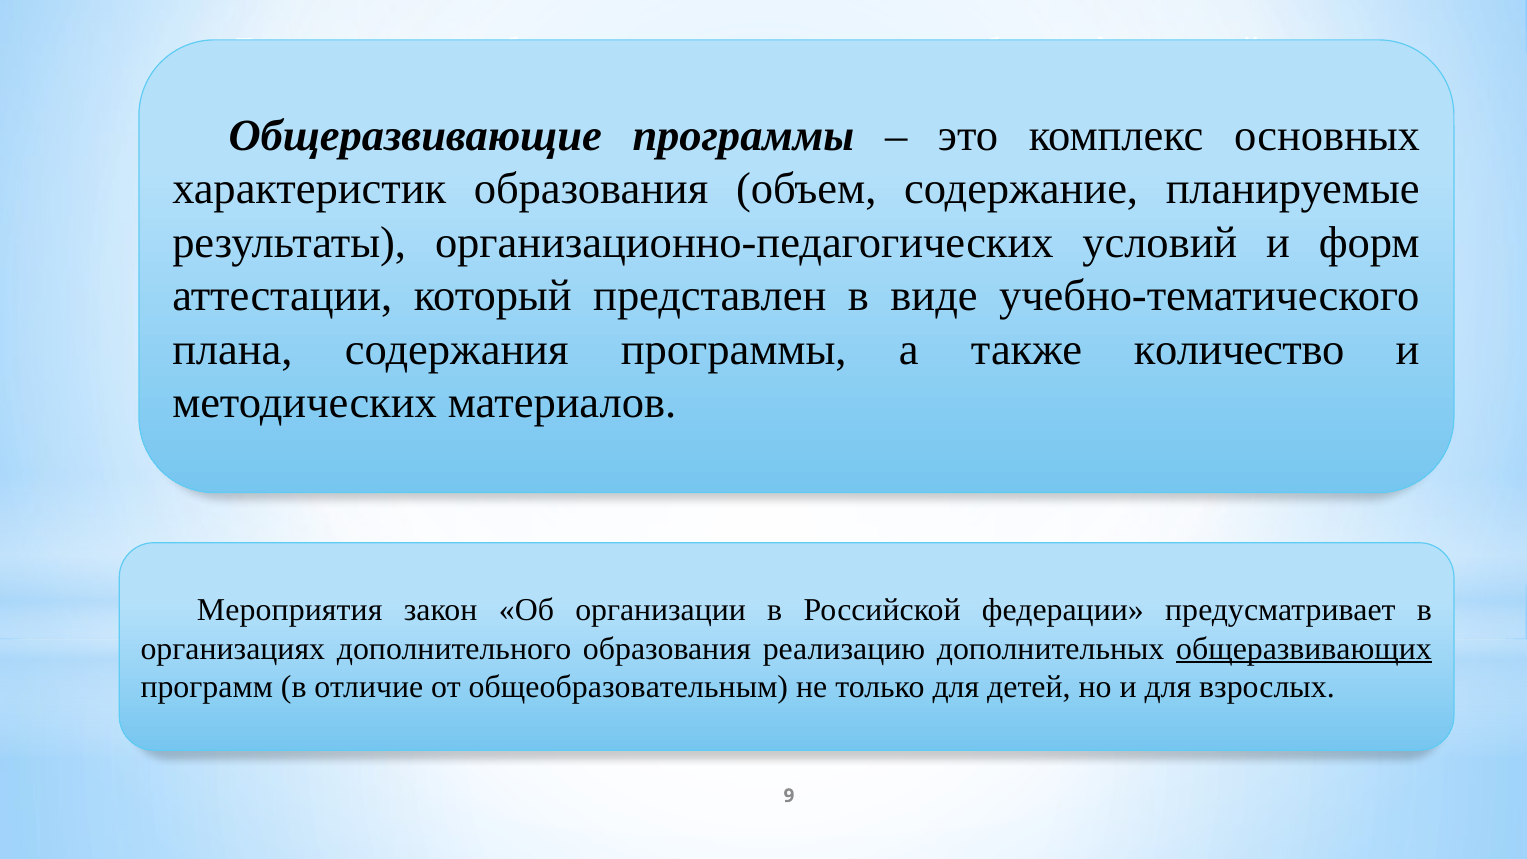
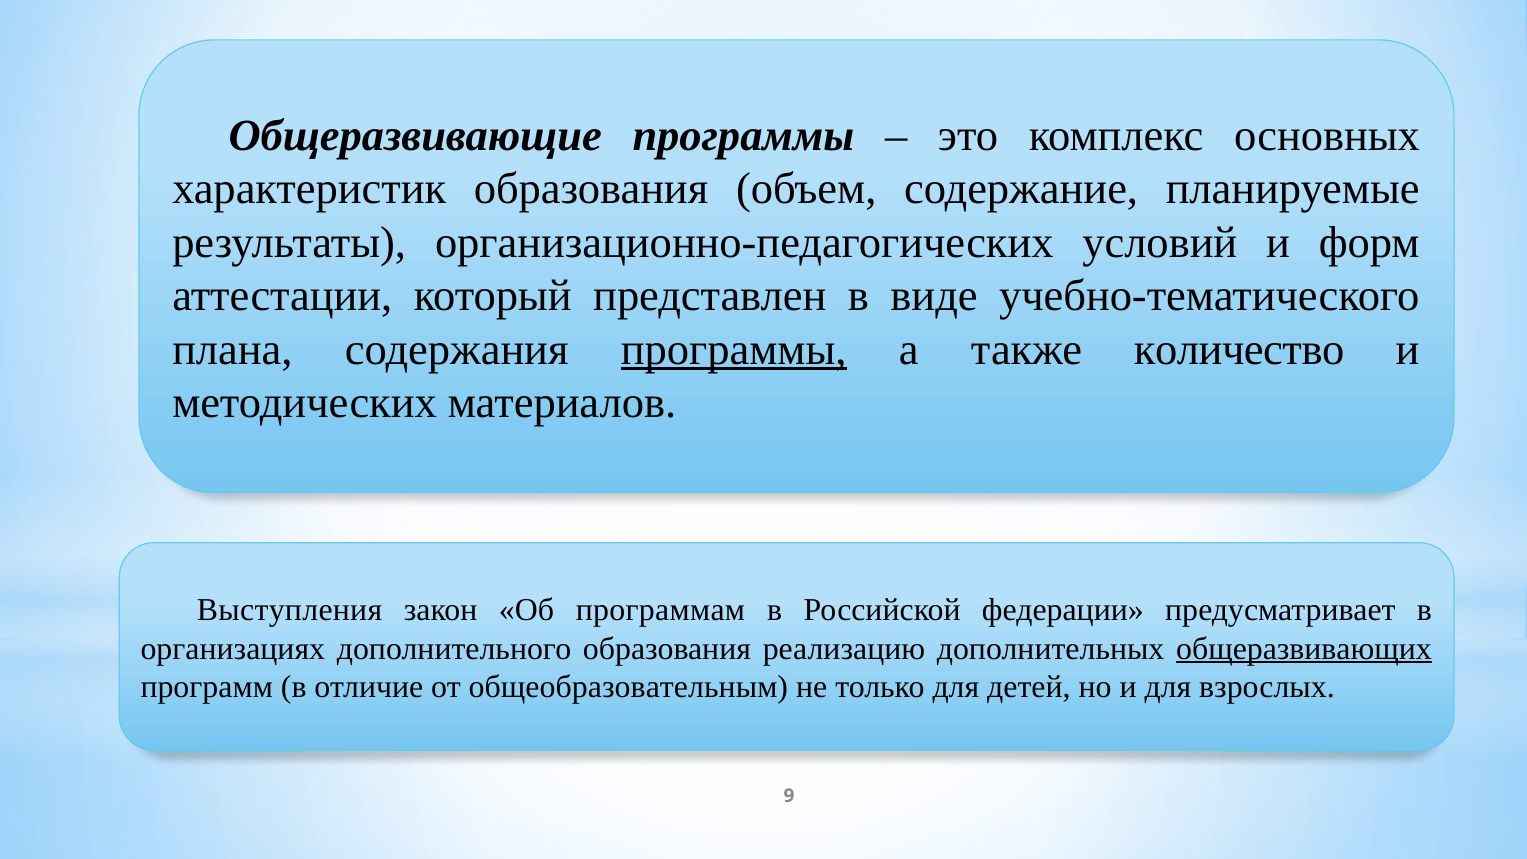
программы at (734, 349) underline: none -> present
Мероприятия: Мероприятия -> Выступления
организации: организации -> программам
